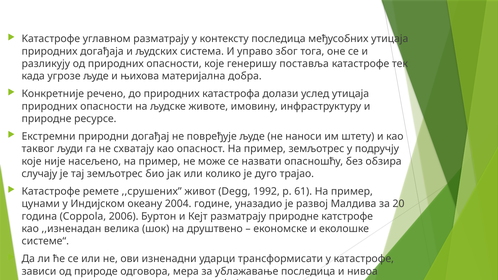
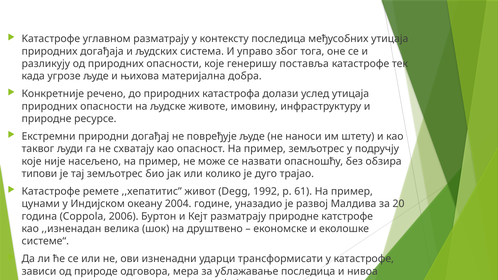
случају: случају -> типови
,,срушених: ,,срушених -> ,,хепатитис
